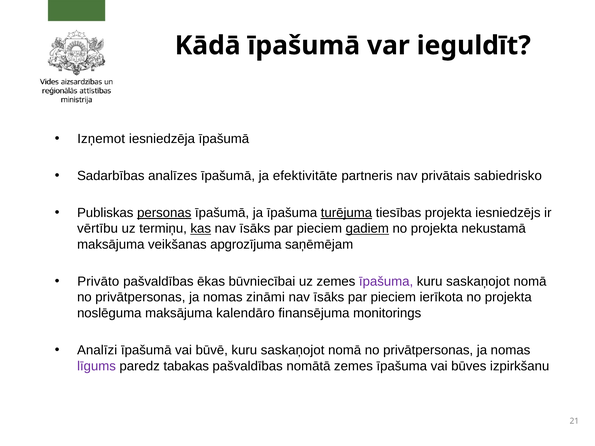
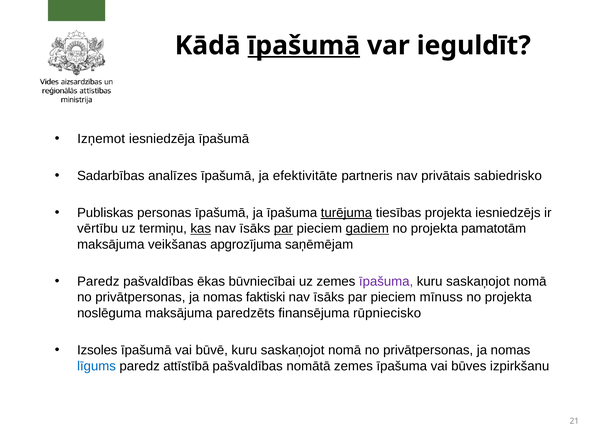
īpašumā at (304, 46) underline: none -> present
personas underline: present -> none
par at (283, 229) underline: none -> present
nekustamā: nekustamā -> pamatotām
Privāto at (98, 282): Privāto -> Paredz
zināmi: zināmi -> faktiski
ierīkota: ierīkota -> mīnuss
kalendāro: kalendāro -> paredzēts
monitorings: monitorings -> rūpniecisko
Analīzi: Analīzi -> Izsoles
līgums colour: purple -> blue
tabakas: tabakas -> attīstībā
